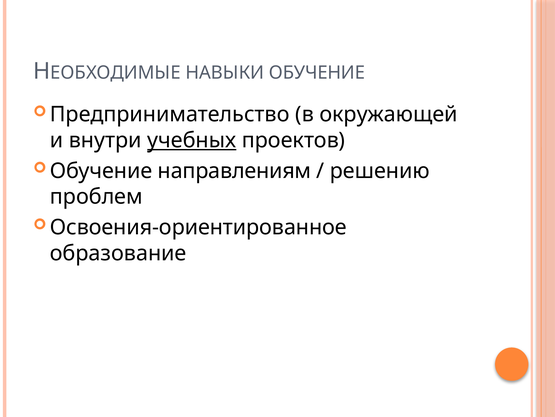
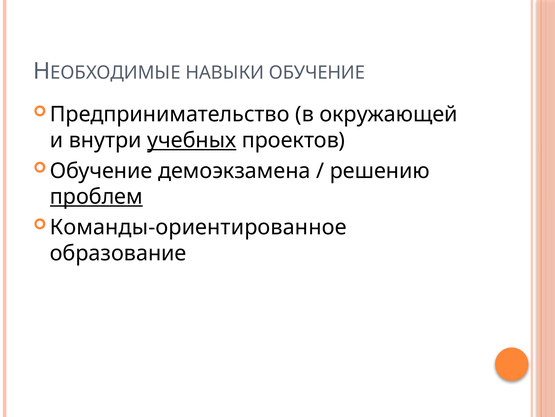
направлениям: направлениям -> демоэкзамена
проблем underline: none -> present
Освоения-ориентированное: Освоения-ориентированное -> Команды-ориентированное
